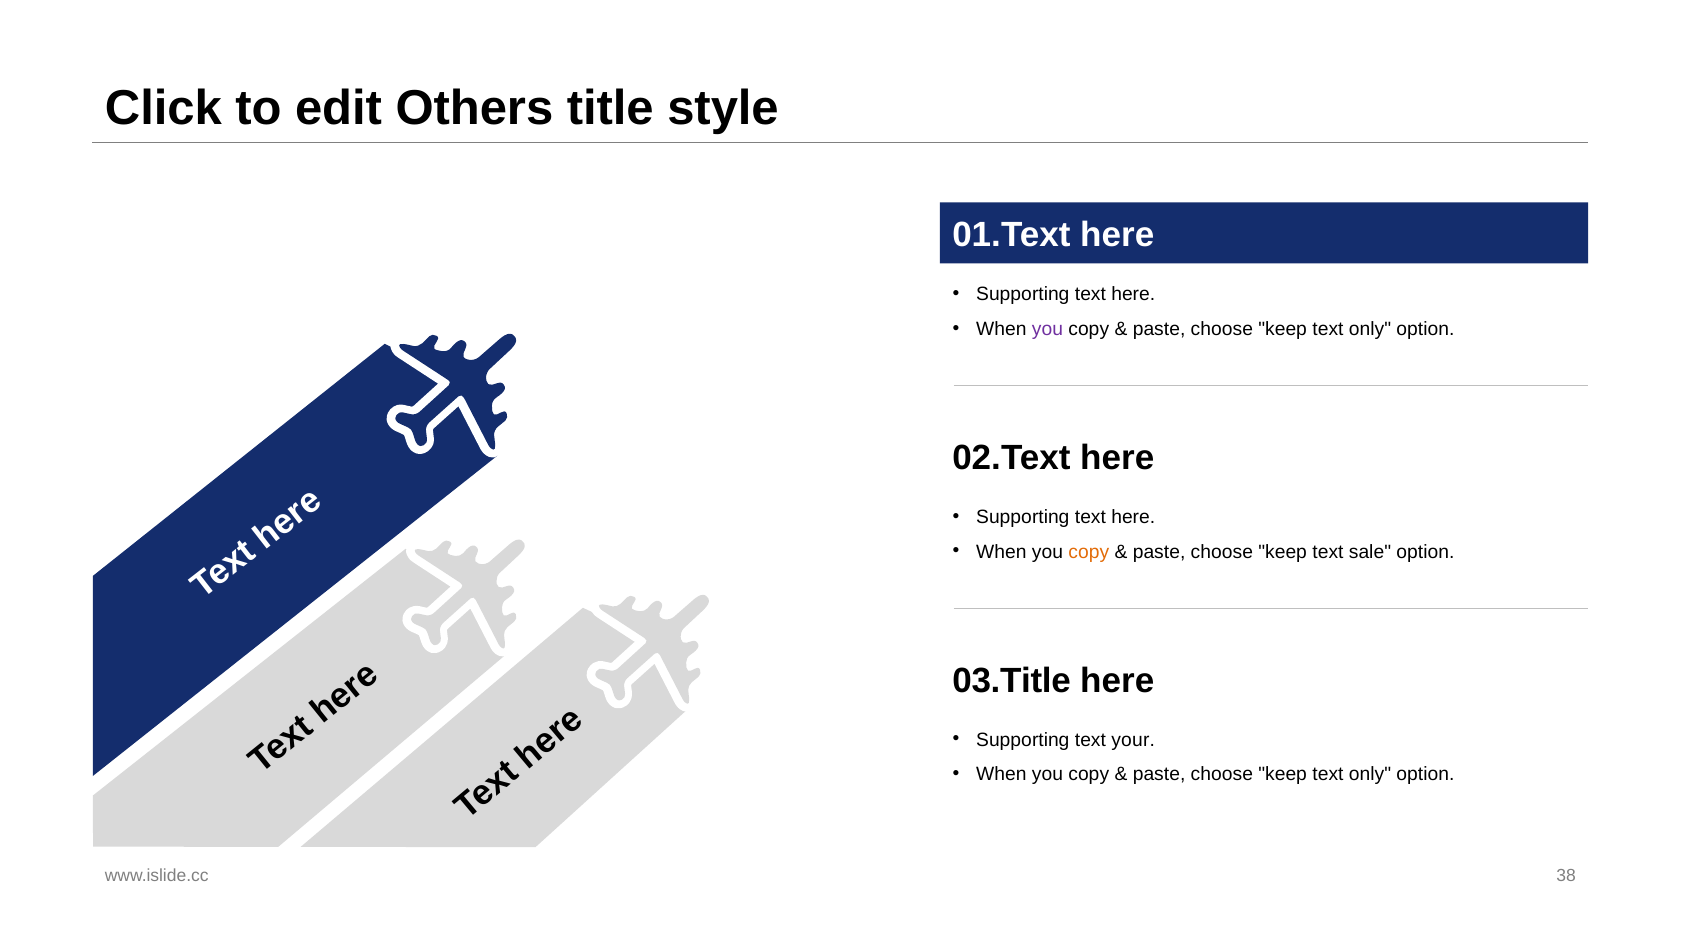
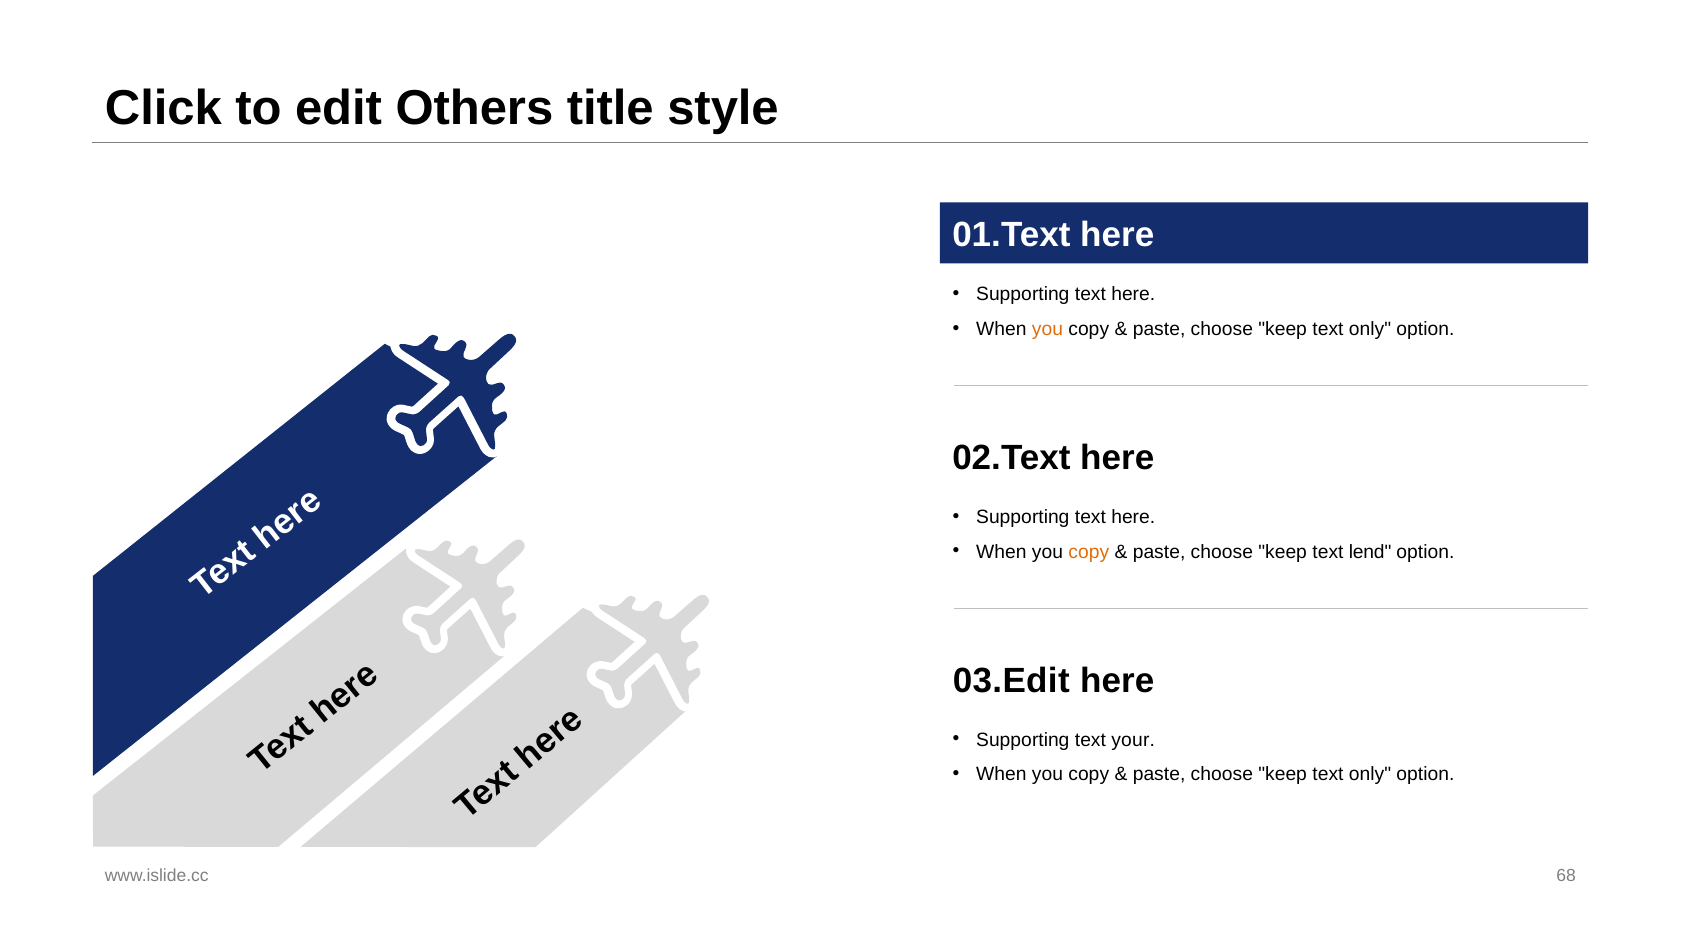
you at (1047, 329) colour: purple -> orange
sale: sale -> lend
03.Title: 03.Title -> 03.Edit
38: 38 -> 68
